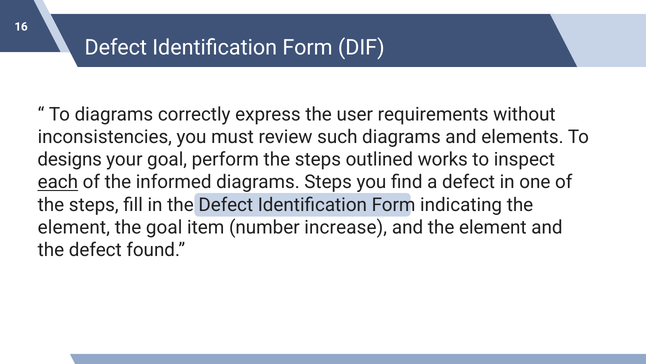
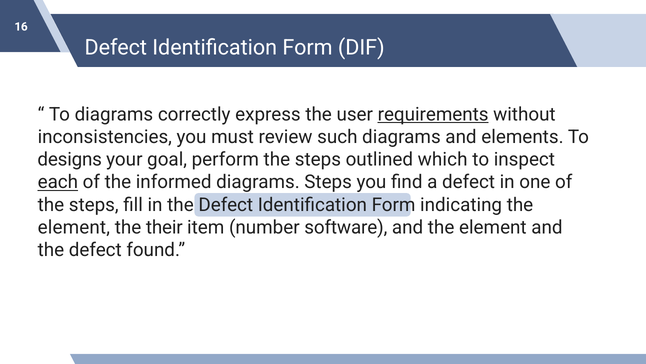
requirements underline: none -> present
works: works -> which
the goal: goal -> their
increase: increase -> software
